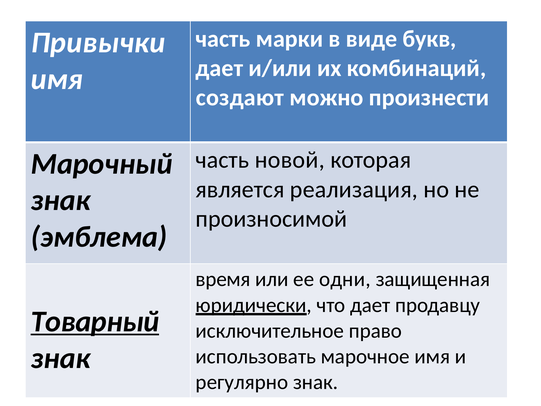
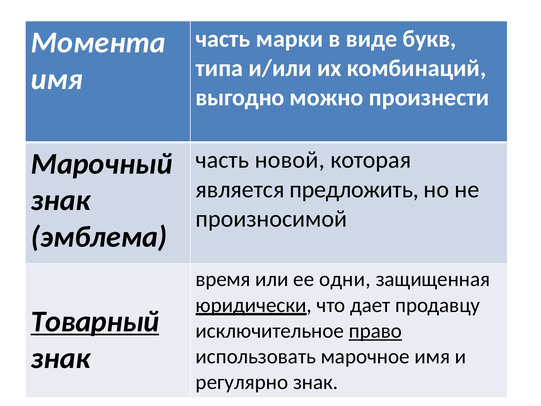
Привычки: Привычки -> Момента
дает at (219, 68): дает -> типа
создают: создают -> выгодно
реализация: реализация -> предложить
право underline: none -> present
